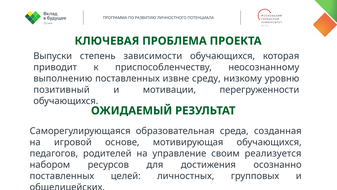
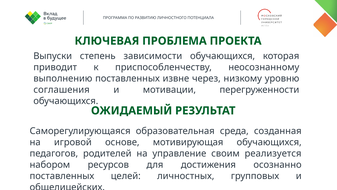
среду: среду -> через
позитивный: позитивный -> соглашения
